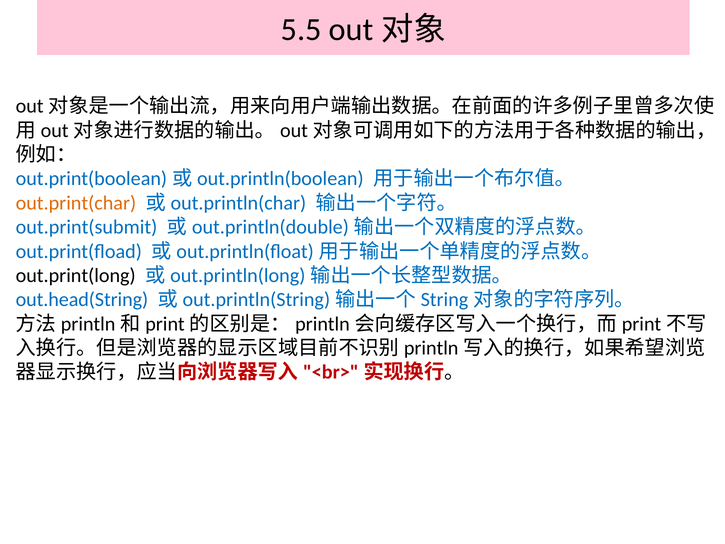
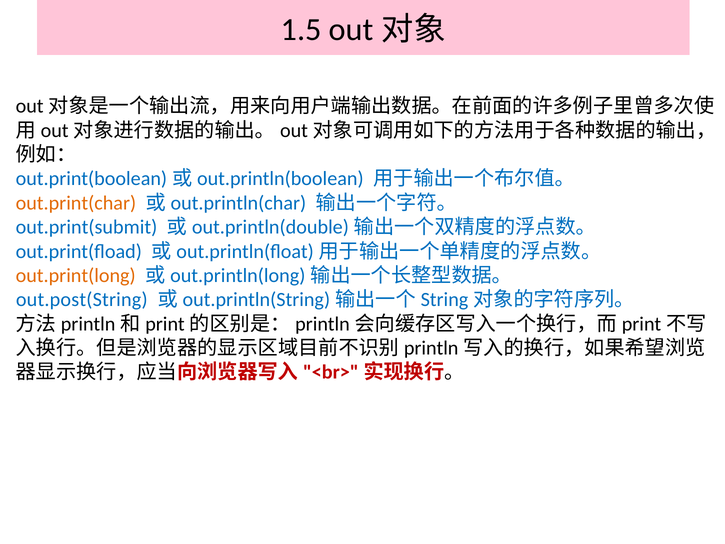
5.5: 5.5 -> 1.5
out.print(long colour: black -> orange
out.head(String: out.head(String -> out.post(String
